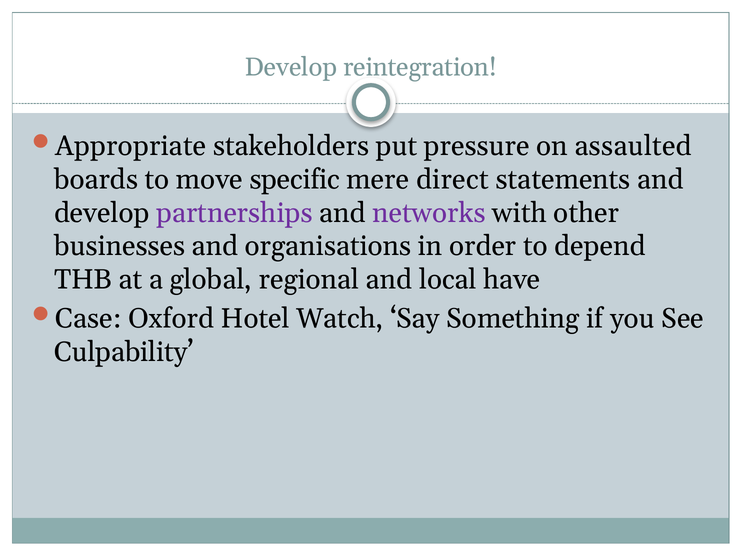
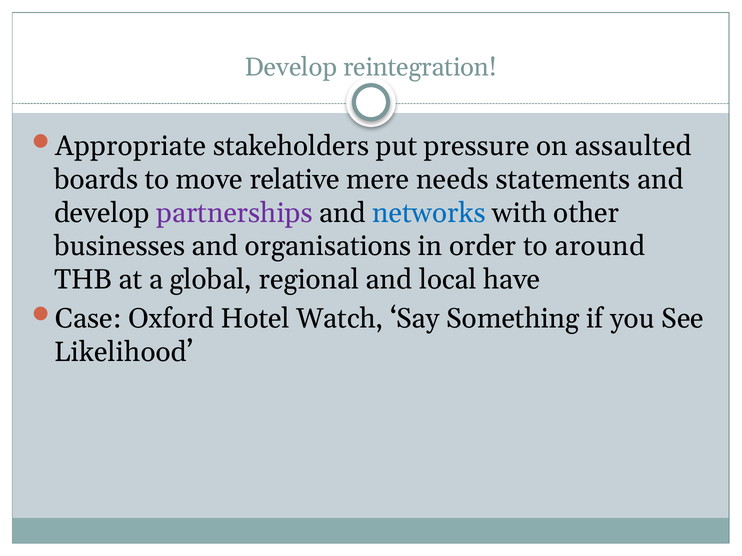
specific: specific -> relative
direct: direct -> needs
networks colour: purple -> blue
depend: depend -> around
Culpability: Culpability -> Likelihood
